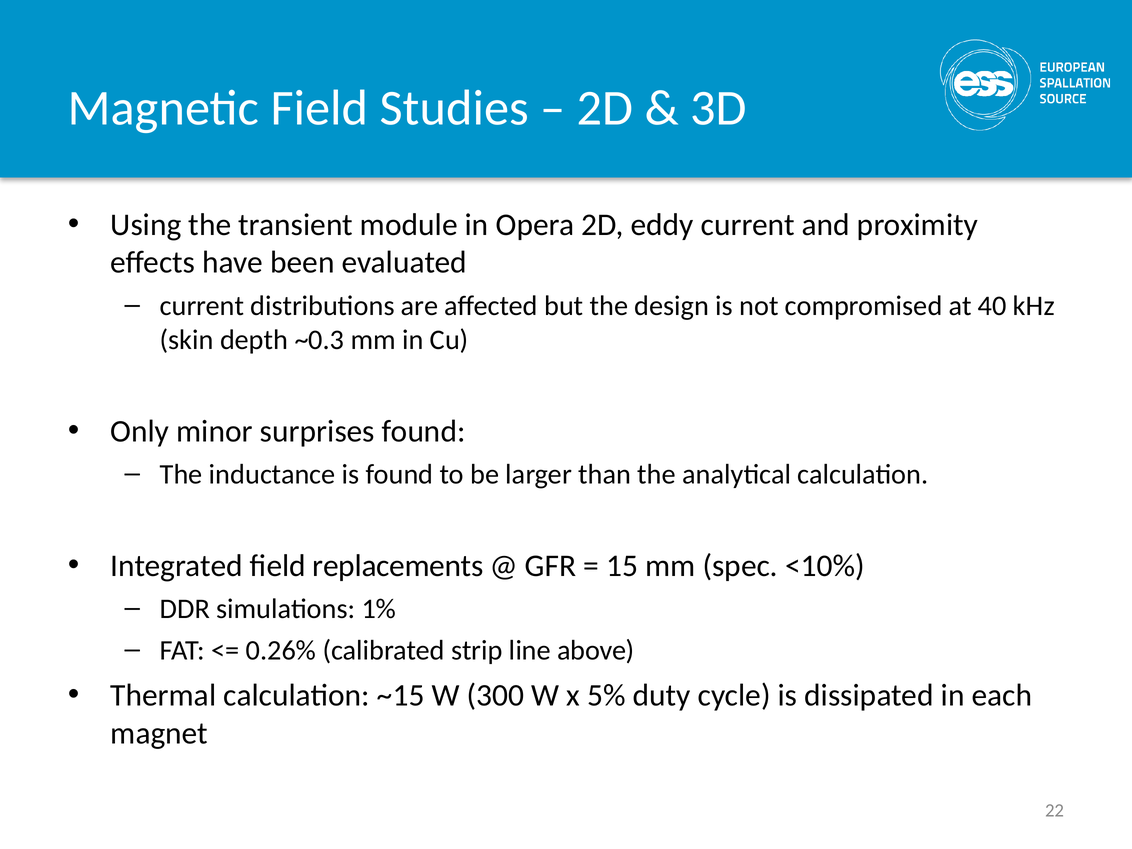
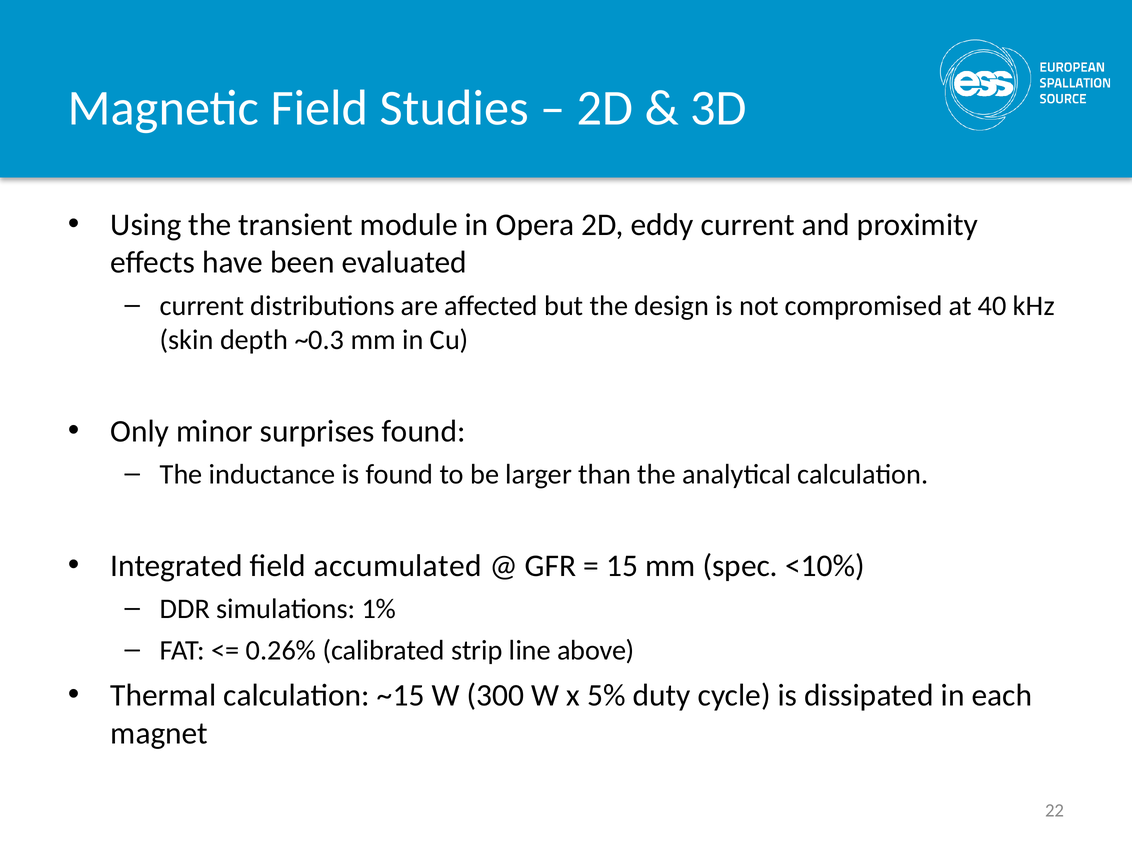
replacements: replacements -> accumulated
